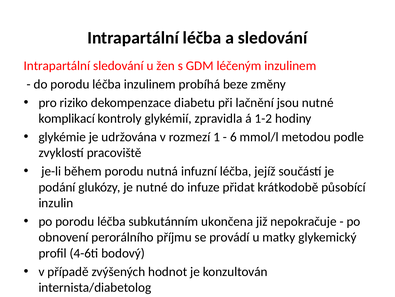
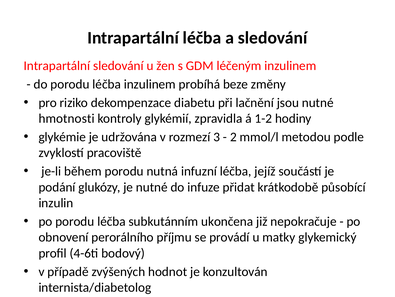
komplikací: komplikací -> hmotnosti
1: 1 -> 3
6: 6 -> 2
